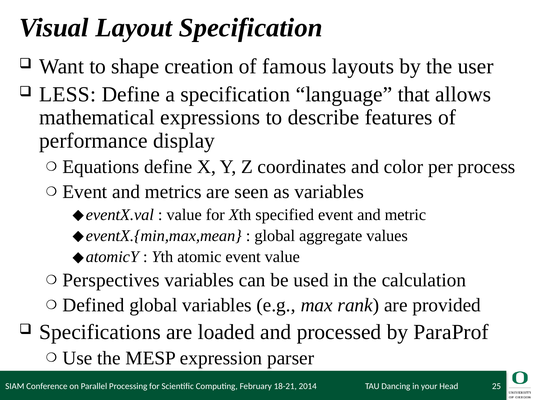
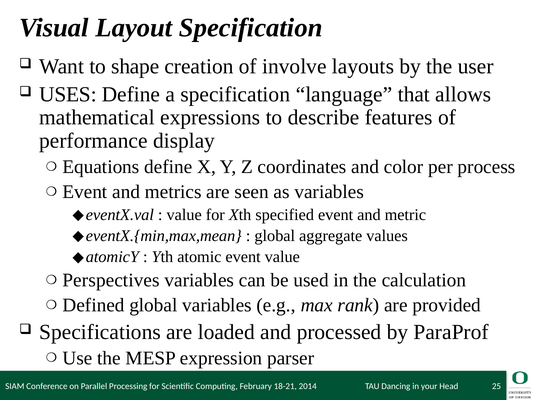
famous: famous -> involve
LESS: LESS -> USES
